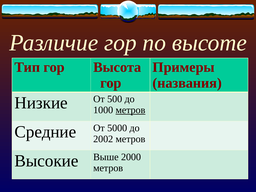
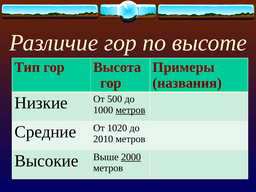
5000: 5000 -> 1020
2002: 2002 -> 2010
2000 underline: none -> present
